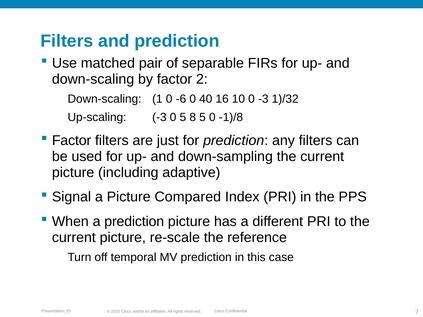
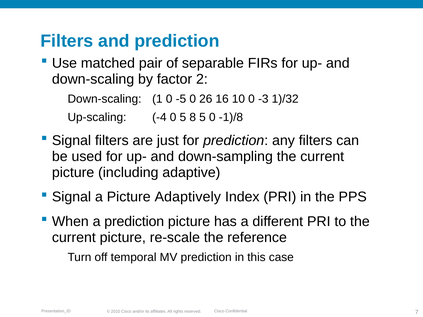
-6: -6 -> -5
40: 40 -> 26
Up-scaling -3: -3 -> -4
Factor at (72, 140): Factor -> Signal
Compared: Compared -> Adaptively
